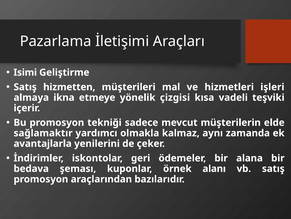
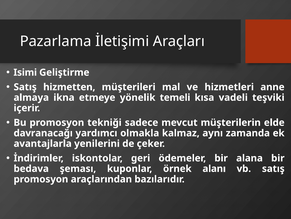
işleri: işleri -> anne
çizgisi: çizgisi -> temeli
sağlamaktır: sağlamaktır -> davranacağı
